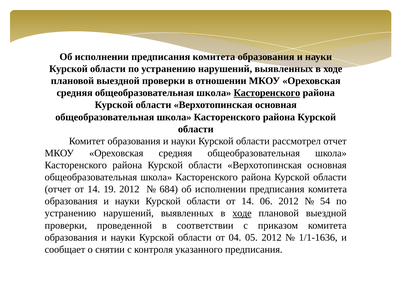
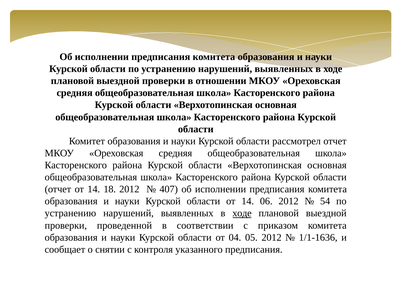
Касторенского at (267, 93) underline: present -> none
19: 19 -> 18
684: 684 -> 407
